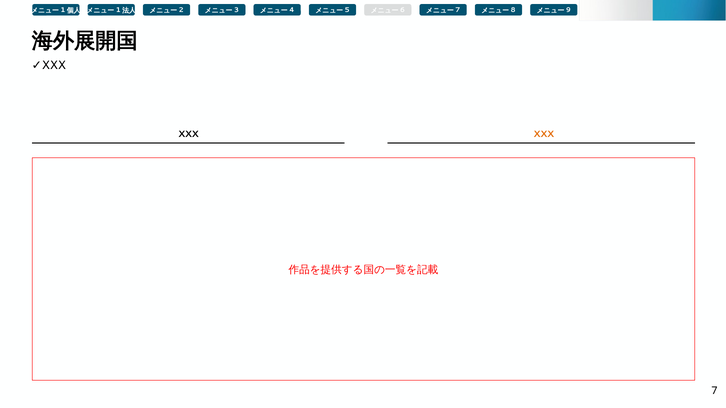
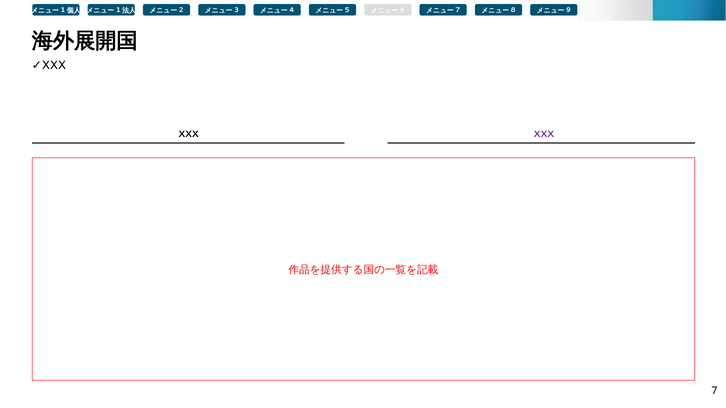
XXX at (544, 135) colour: orange -> purple
